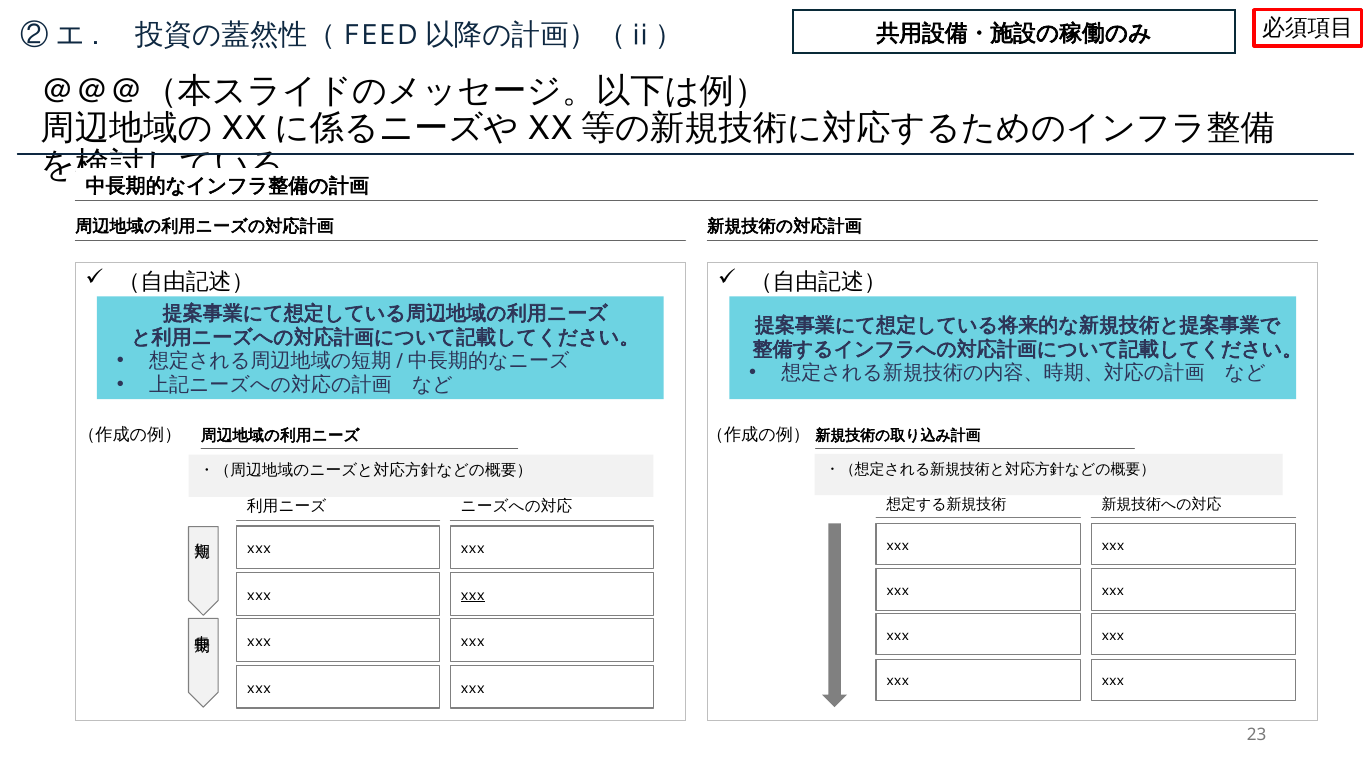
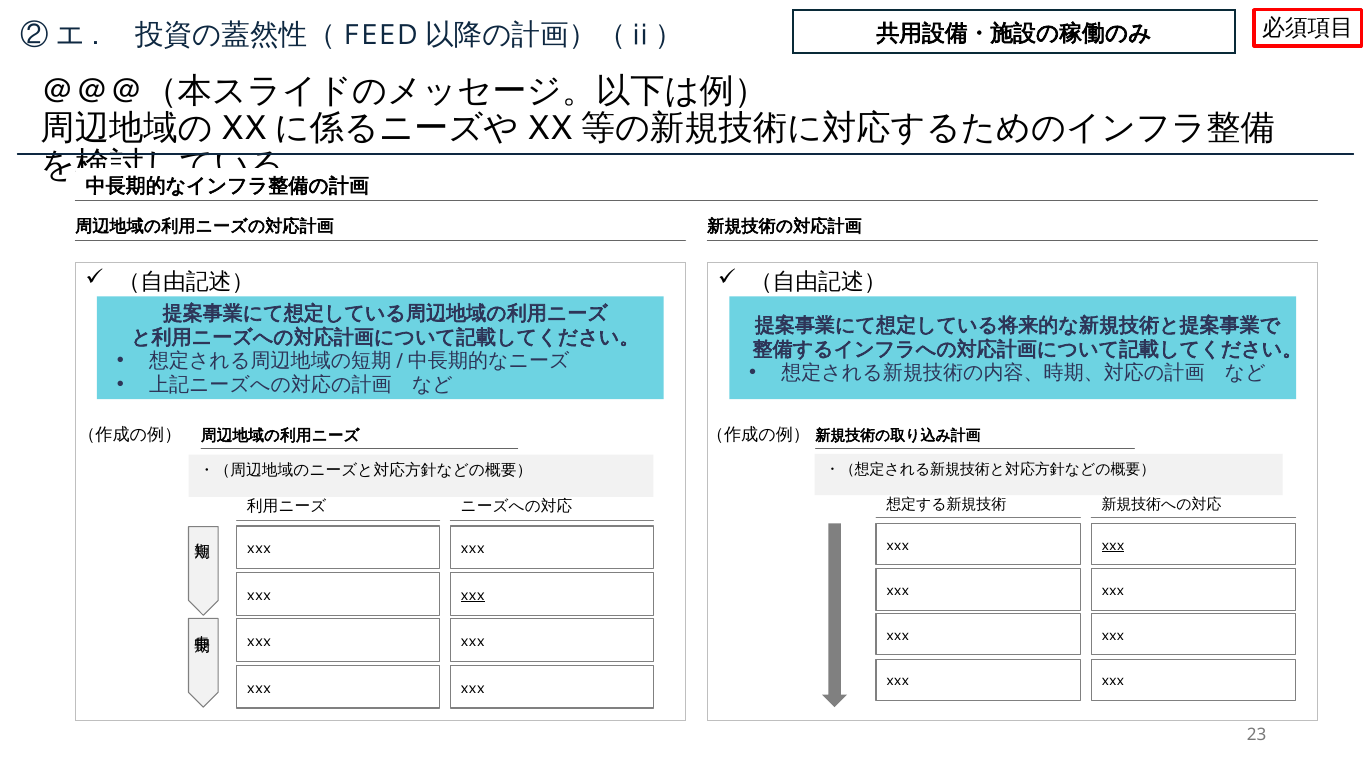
xxx at (1113, 545) underline: none -> present
